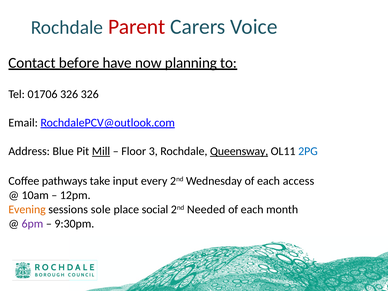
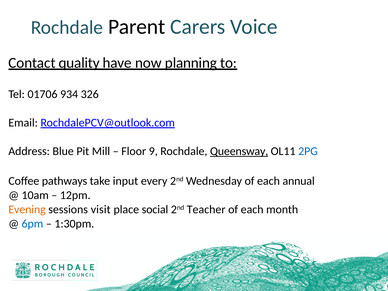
Parent colour: red -> black
before: before -> quality
01706 326: 326 -> 934
Mill underline: present -> none
3: 3 -> 9
access: access -> annual
sole: sole -> visit
Needed: Needed -> Teacher
6pm colour: purple -> blue
9:30pm: 9:30pm -> 1:30pm
